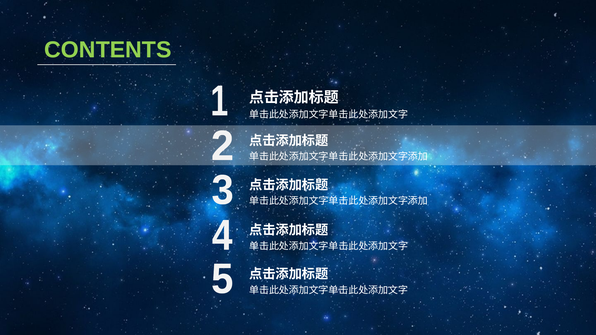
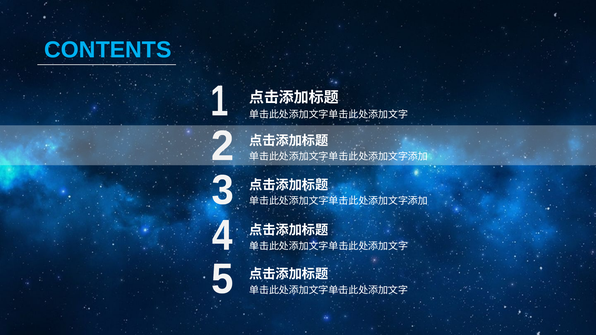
CONTENTS colour: light green -> light blue
